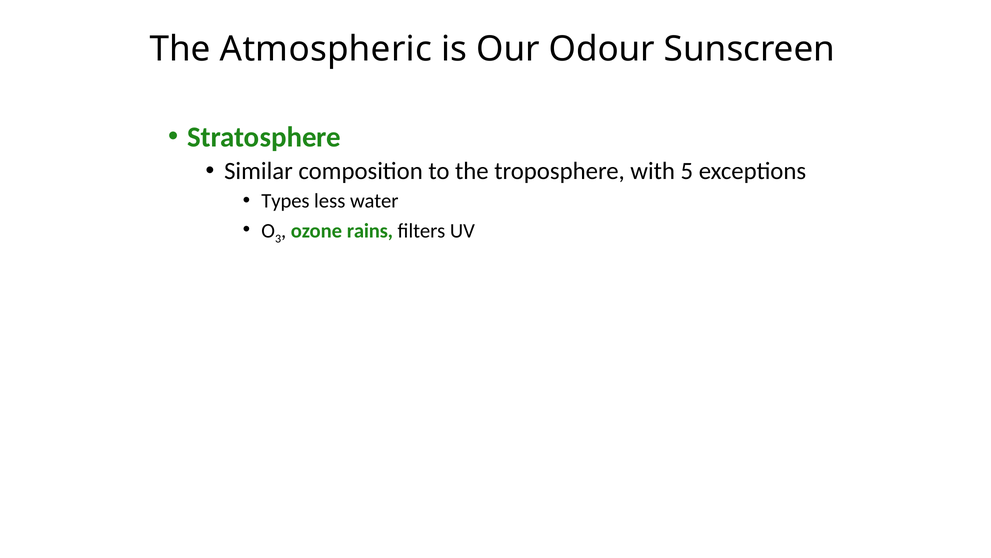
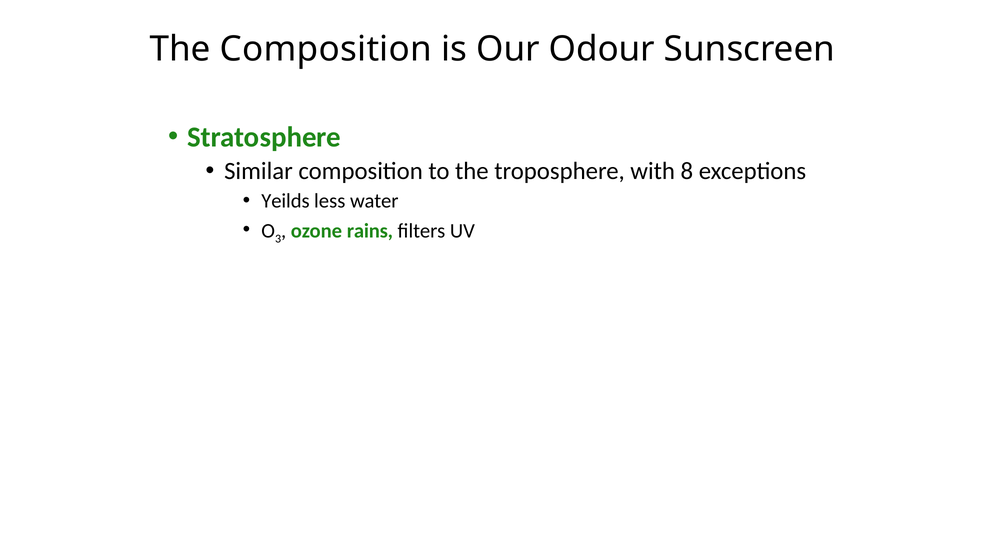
The Atmospheric: Atmospheric -> Composition
5: 5 -> 8
Types: Types -> Yeilds
